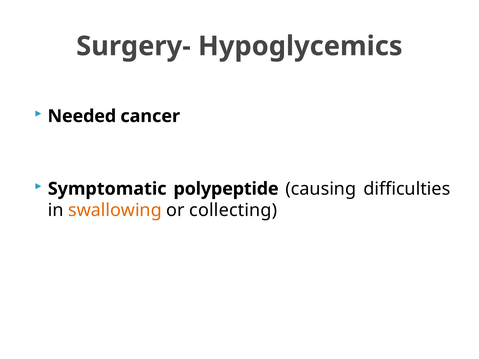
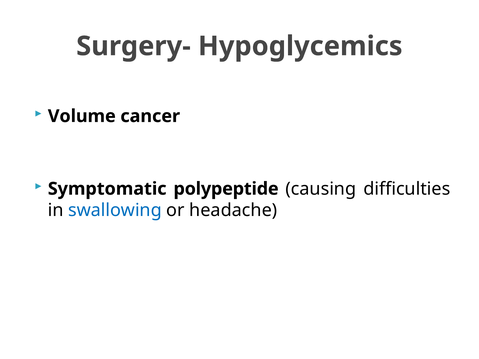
Needed: Needed -> Volume
swallowing colour: orange -> blue
collecting: collecting -> headache
